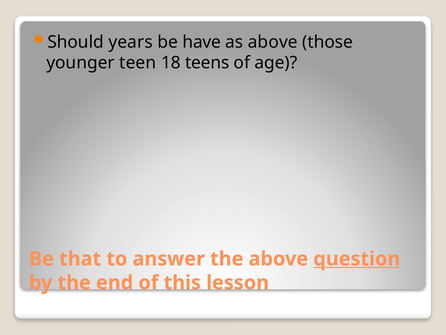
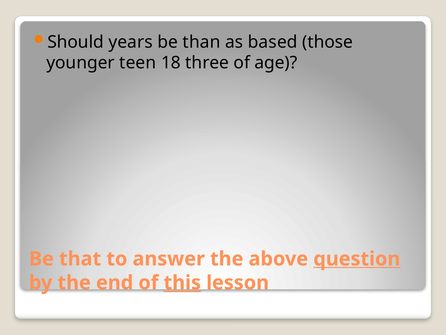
have: have -> than
as above: above -> based
teens: teens -> three
this underline: none -> present
